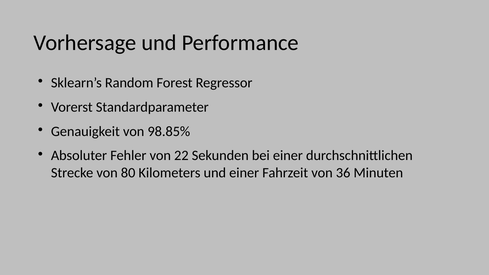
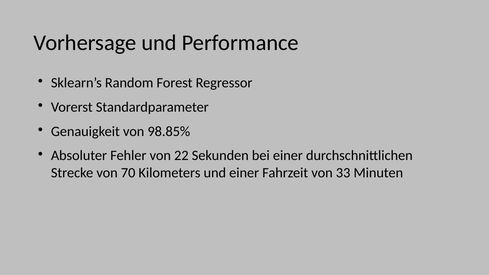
80: 80 -> 70
36: 36 -> 33
